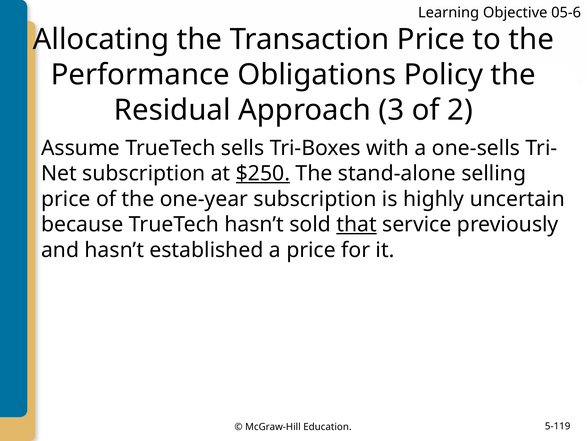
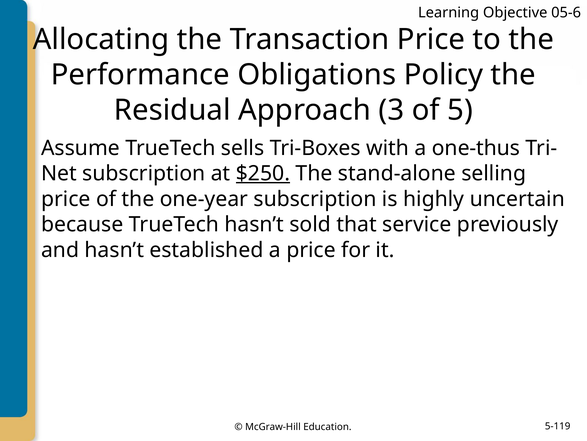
2: 2 -> 5
one-sells: one-sells -> one-thus
that underline: present -> none
